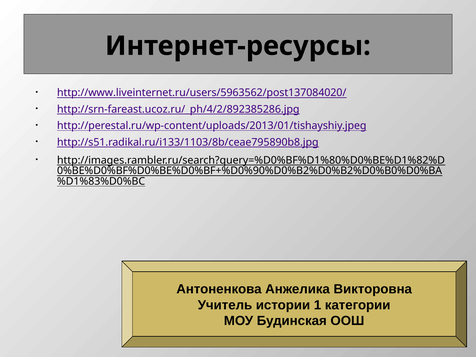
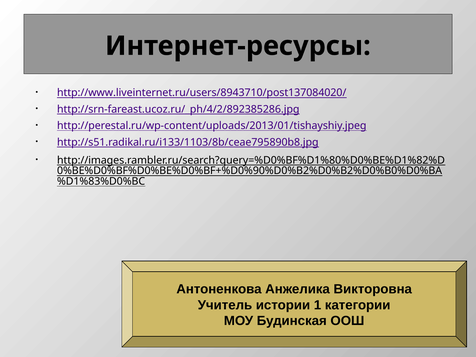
http://www.liveinternet.ru/users/5963562/post137084020/: http://www.liveinternet.ru/users/5963562/post137084020/ -> http://www.liveinternet.ru/users/8943710/post137084020/
